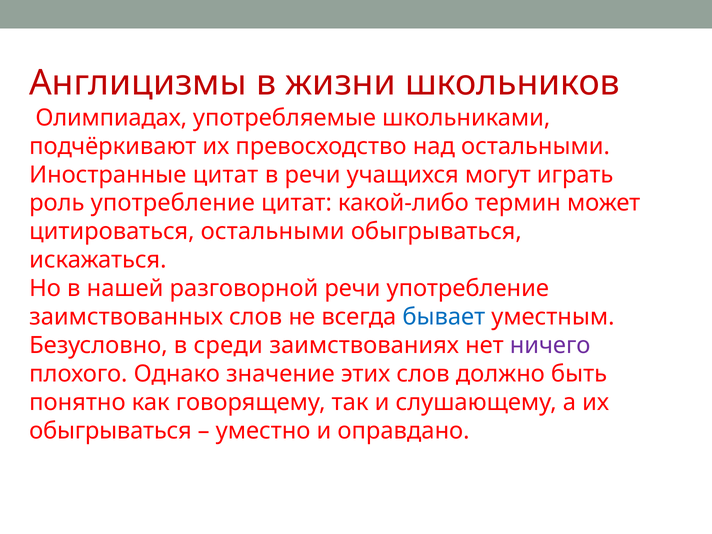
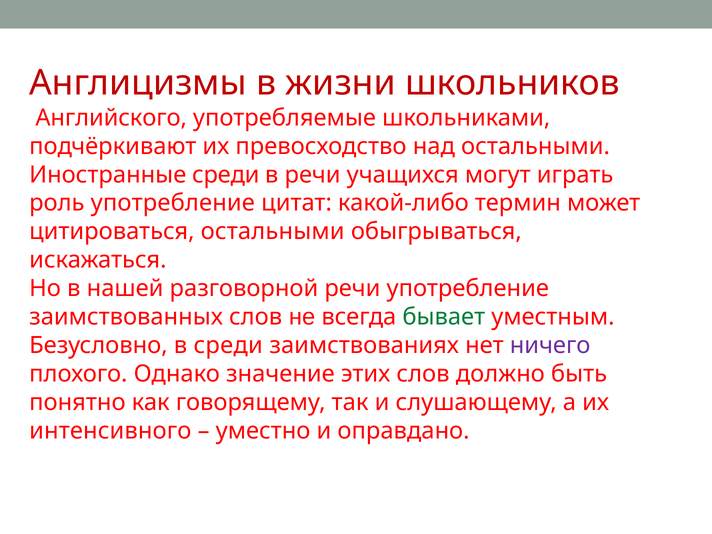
Олимпиадах: Олимпиадах -> Английского
Иностранные цитат: цитат -> среди
бывает colour: blue -> green
обыгрываться at (111, 431): обыгрываться -> интенсивного
